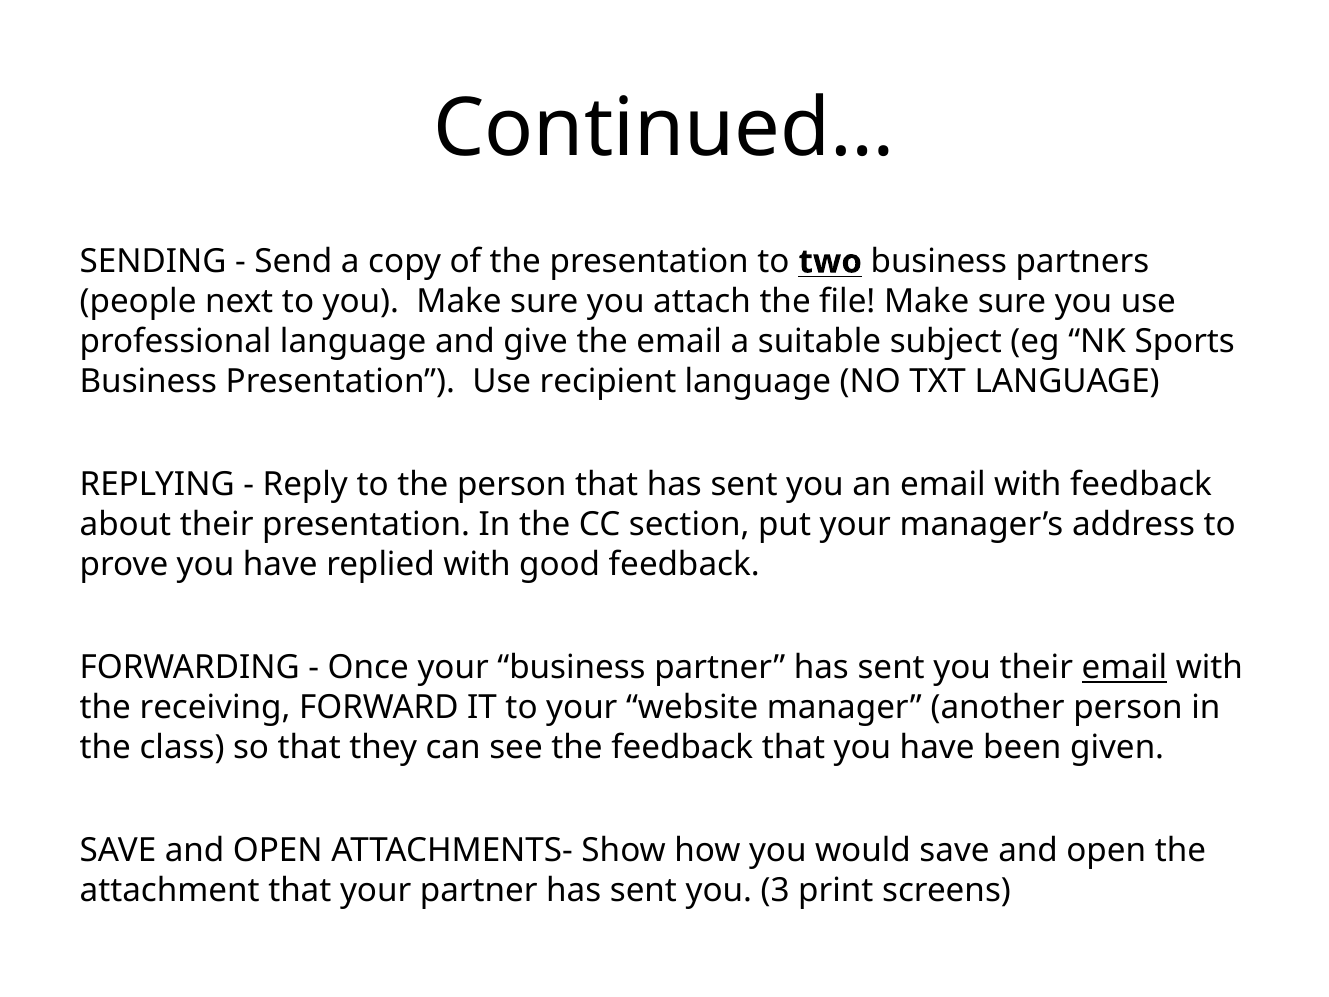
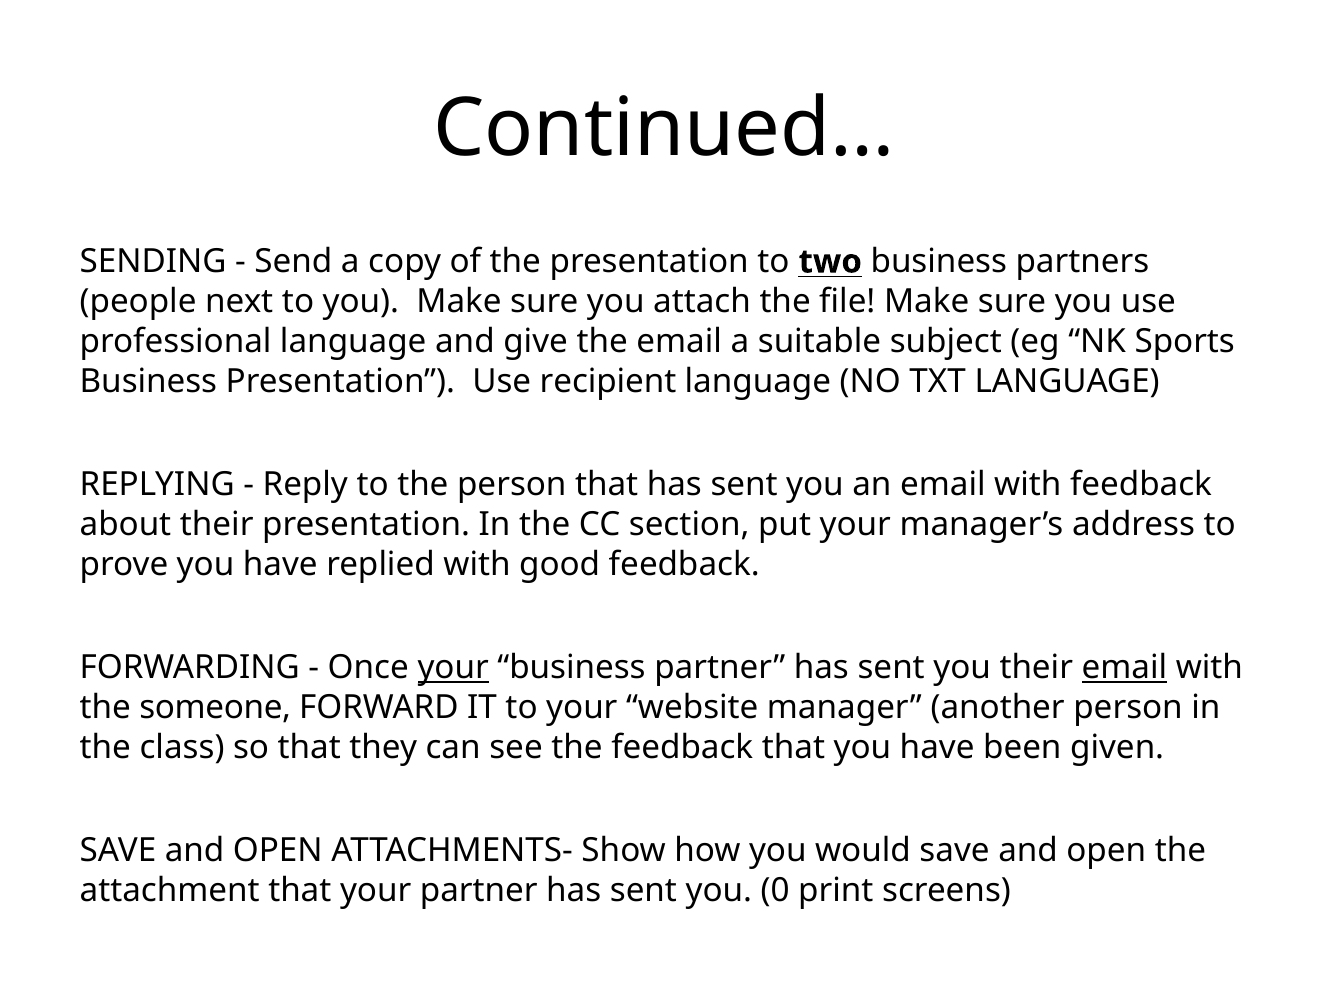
your at (453, 668) underline: none -> present
receiving: receiving -> someone
3: 3 -> 0
